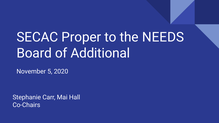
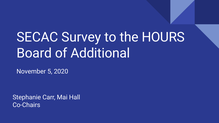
Proper: Proper -> Survey
NEEDS: NEEDS -> HOURS
